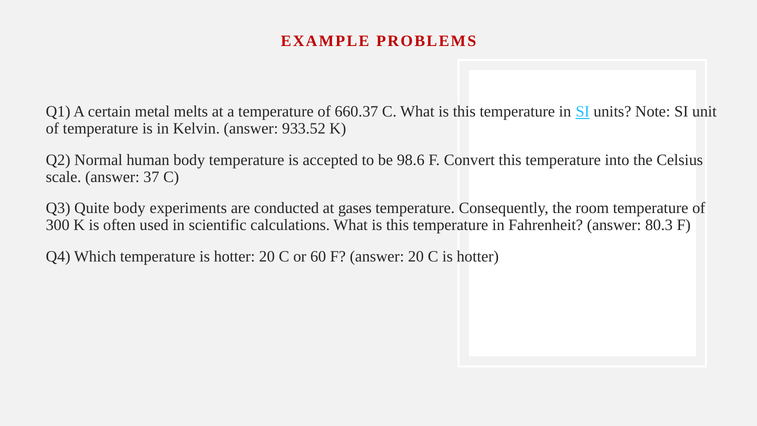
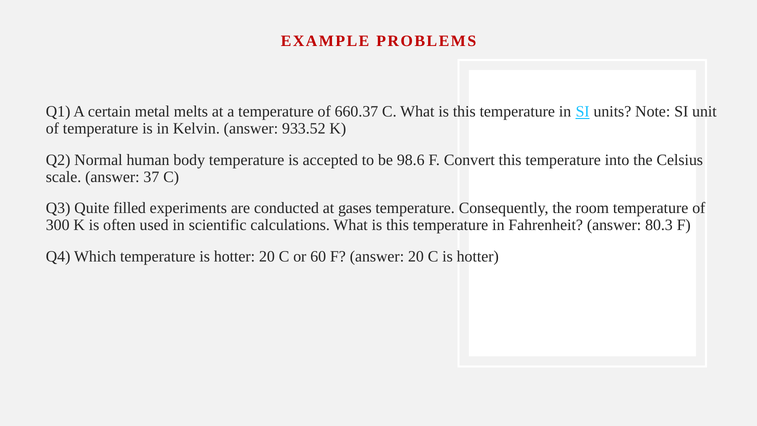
Quite body: body -> filled
